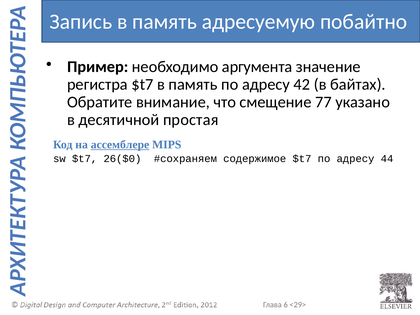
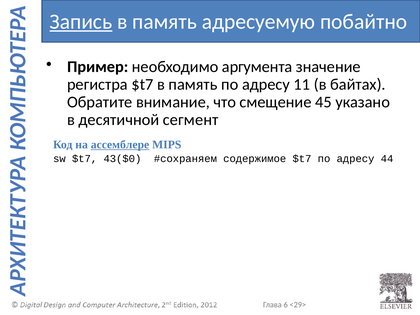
Запись underline: none -> present
42: 42 -> 11
77: 77 -> 45
простая: простая -> сегмент
26($0: 26($0 -> 43($0
